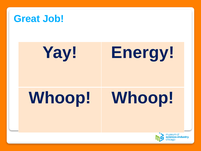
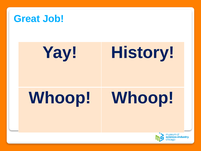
Energy: Energy -> History
